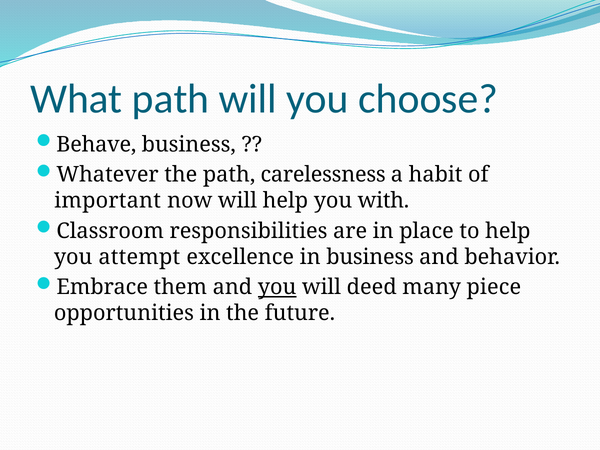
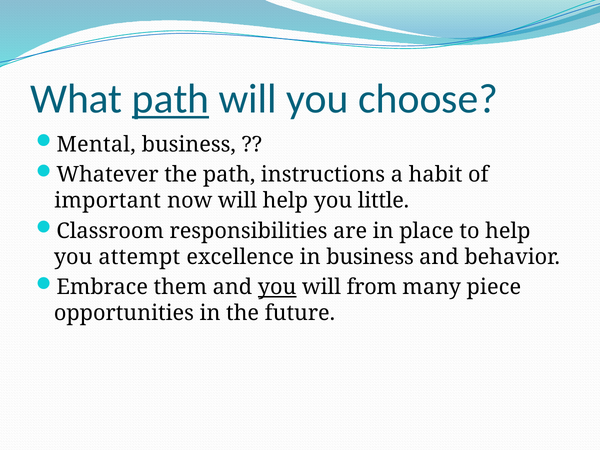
path at (171, 99) underline: none -> present
Behave: Behave -> Mental
carelessness: carelessness -> instructions
with: with -> little
deed: deed -> from
